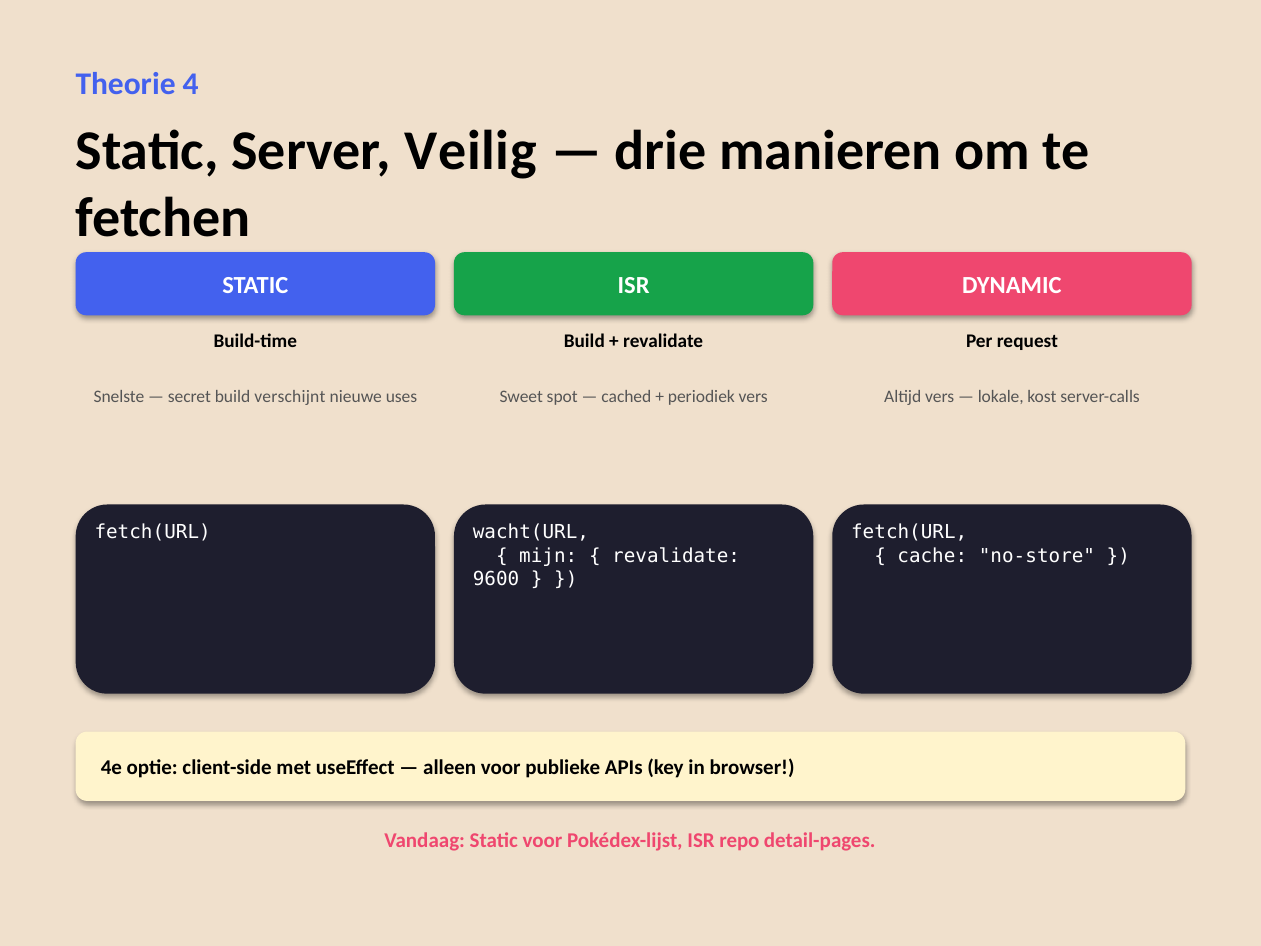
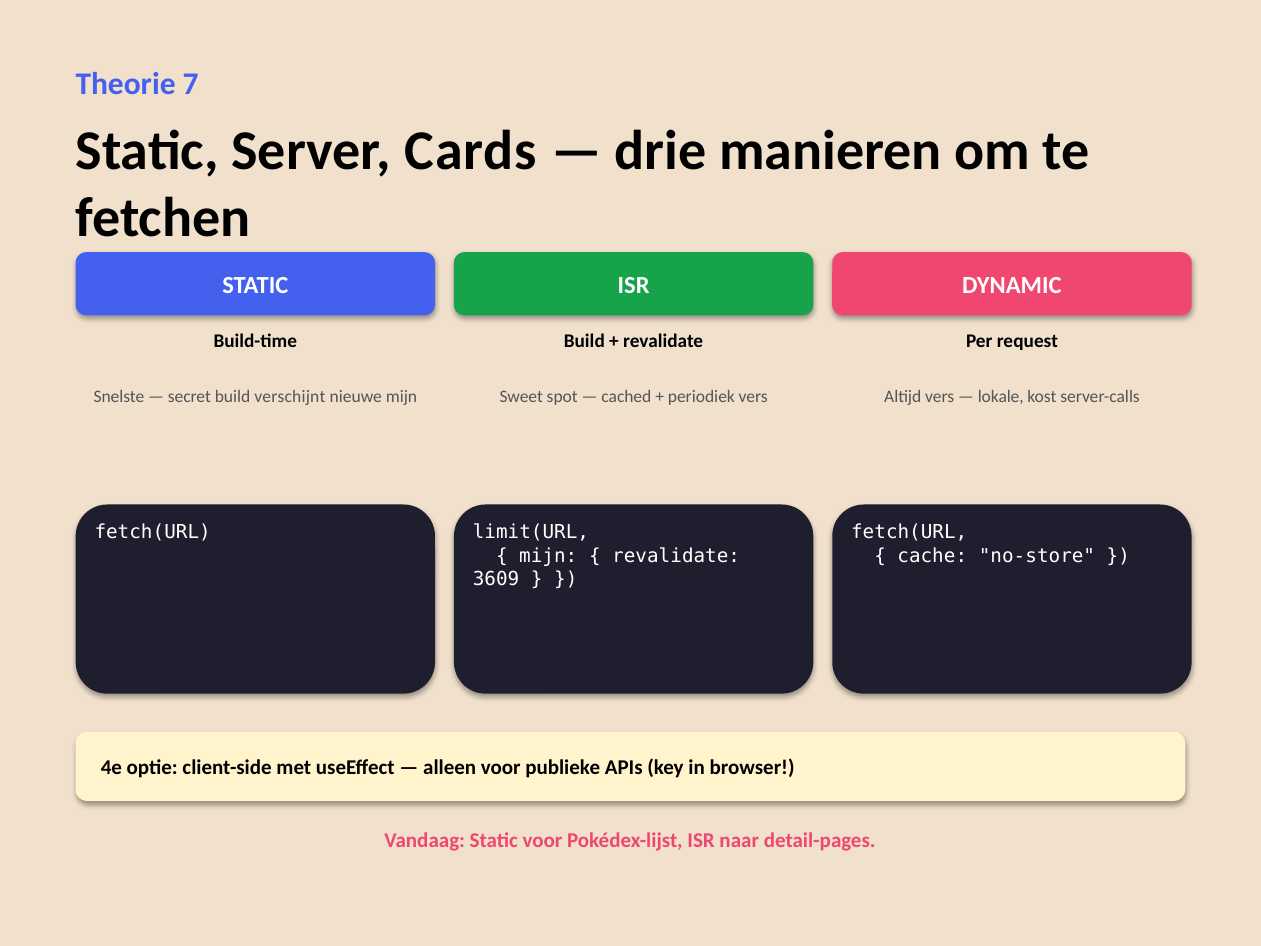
4: 4 -> 7
Veilig: Veilig -> Cards
nieuwe uses: uses -> mijn
wacht(URL: wacht(URL -> limit(URL
9600: 9600 -> 3609
repo: repo -> naar
